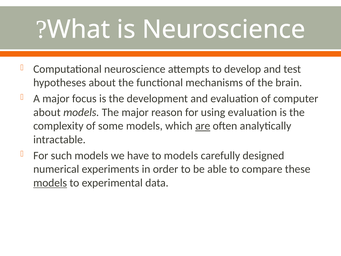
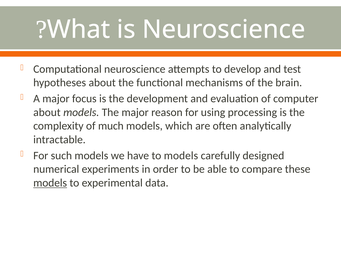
using evaluation: evaluation -> processing
some: some -> much
are underline: present -> none
